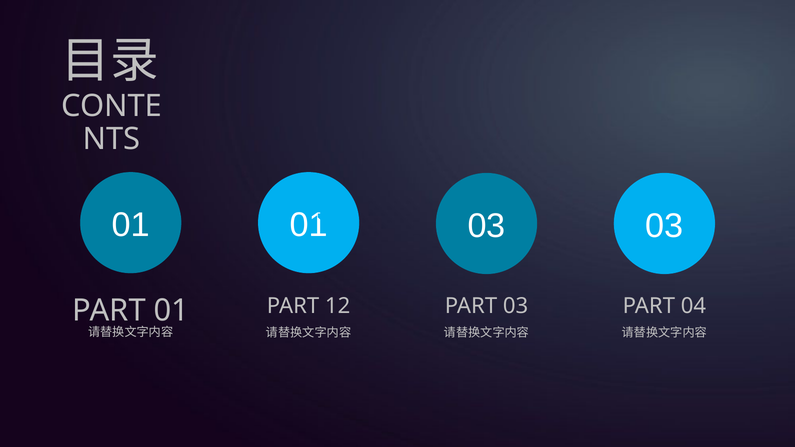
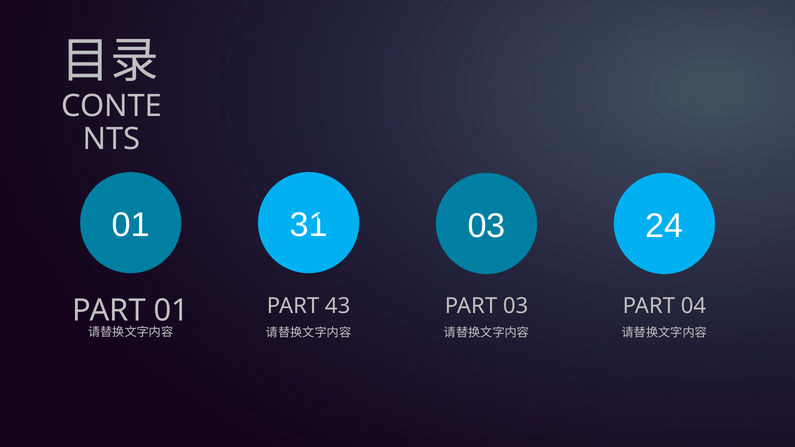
01 01: 01 -> 31
03 03: 03 -> 24
12: 12 -> 43
